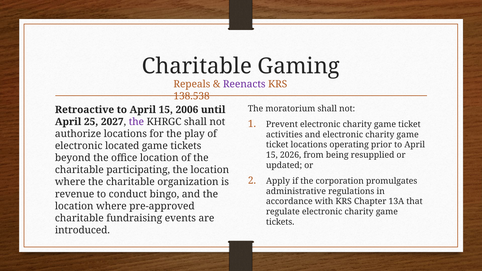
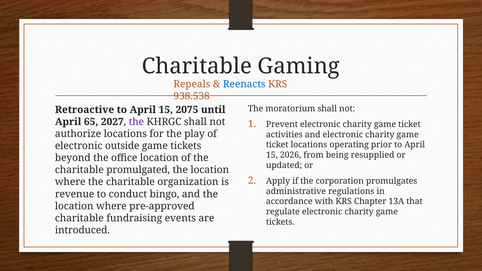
Reenacts colour: purple -> blue
138.538: 138.538 -> 938.538
2006: 2006 -> 2075
25: 25 -> 65
located: located -> outside
participating: participating -> promulgated
